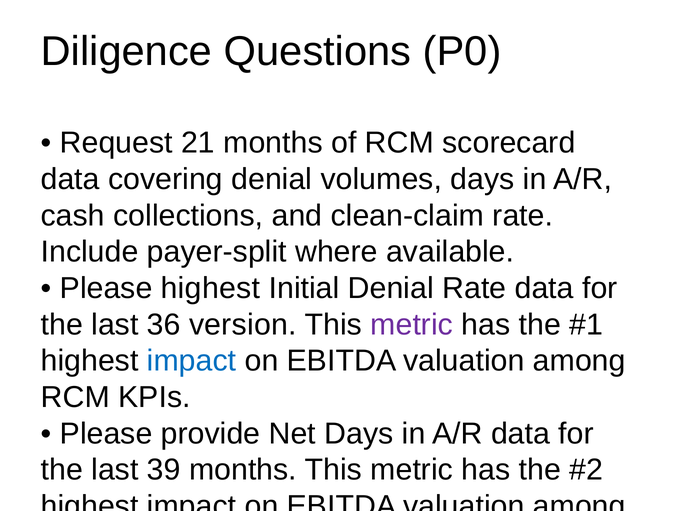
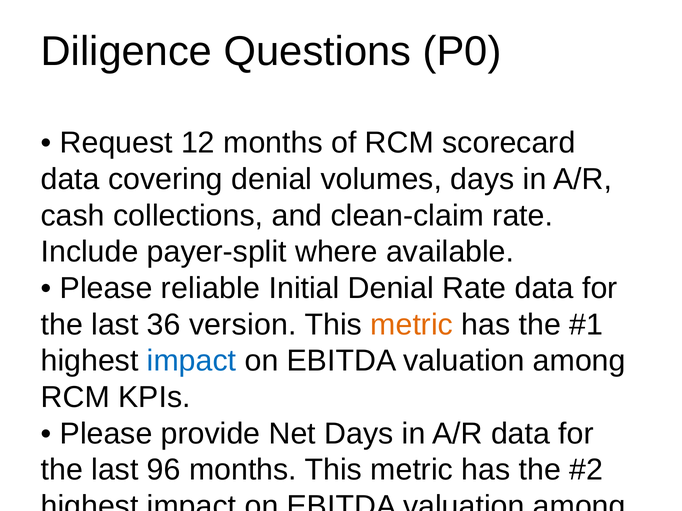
21: 21 -> 12
Please highest: highest -> reliable
metric at (412, 325) colour: purple -> orange
39: 39 -> 96
